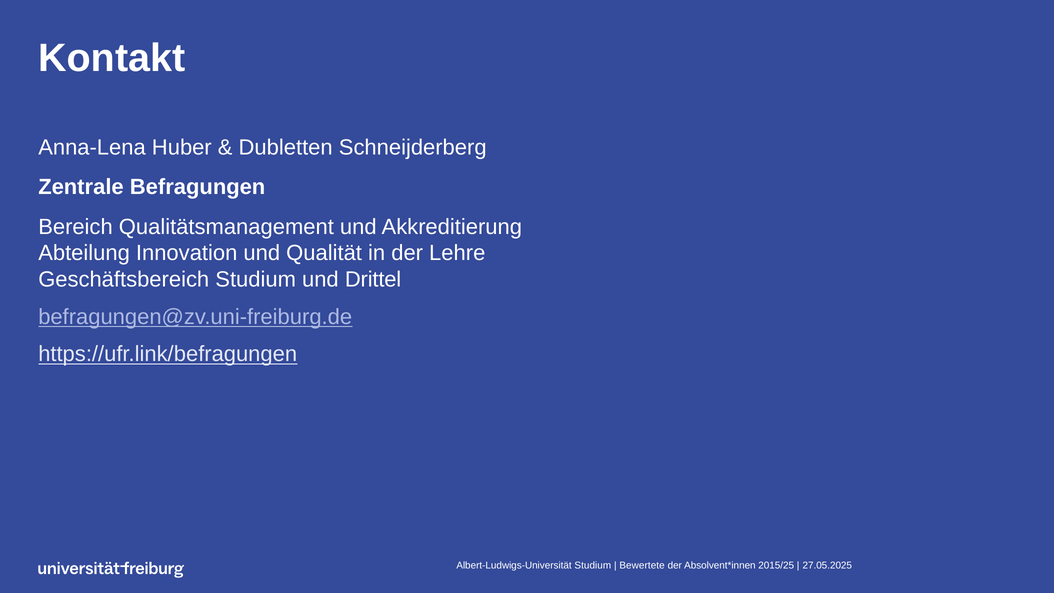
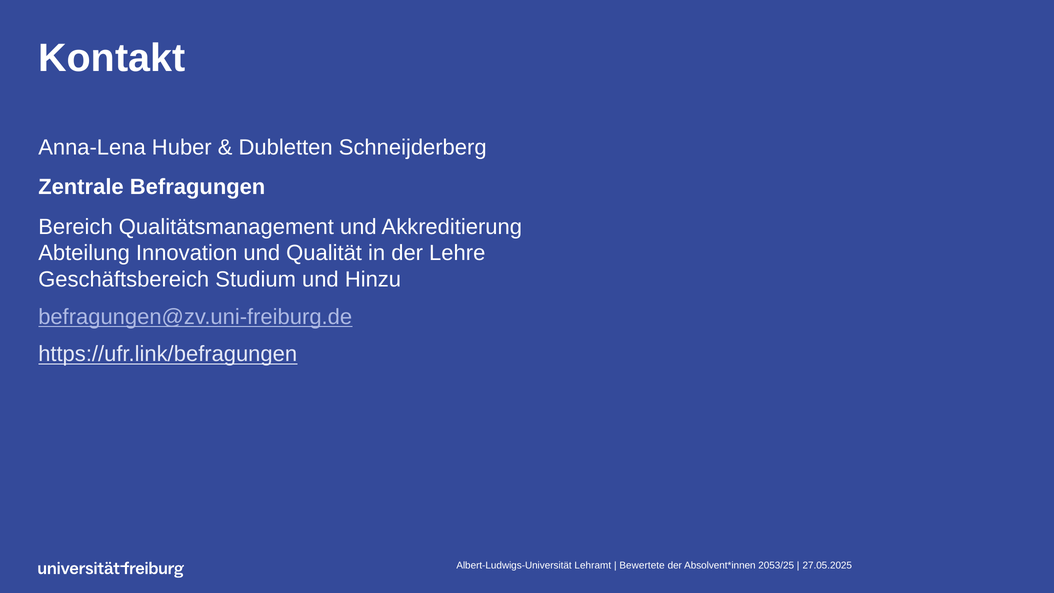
Drittel: Drittel -> Hinzu
Albert-Ludwigs-Universität Studium: Studium -> Lehramt
2015/25: 2015/25 -> 2053/25
